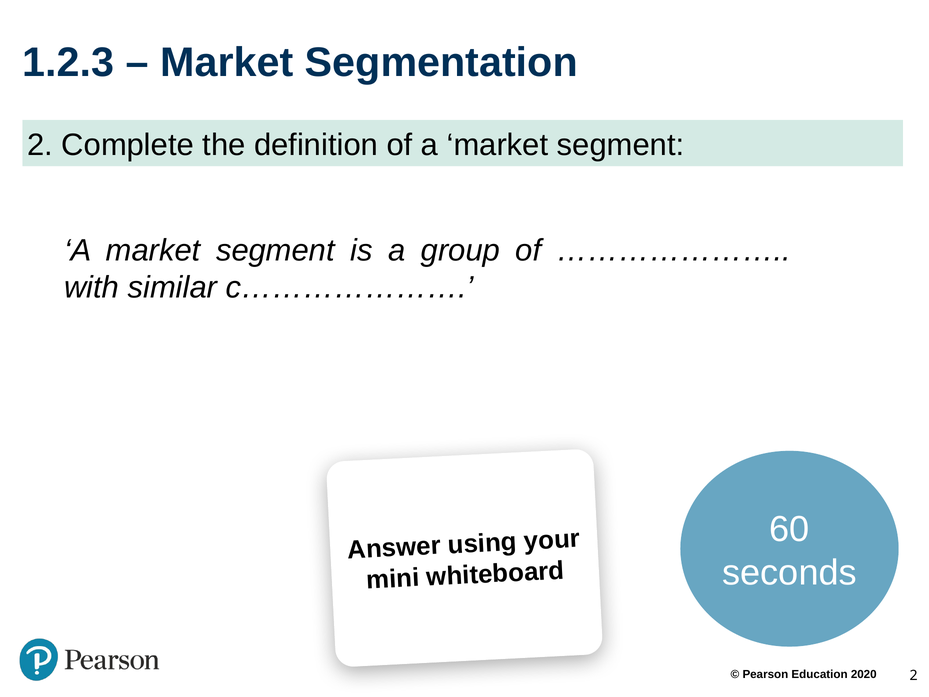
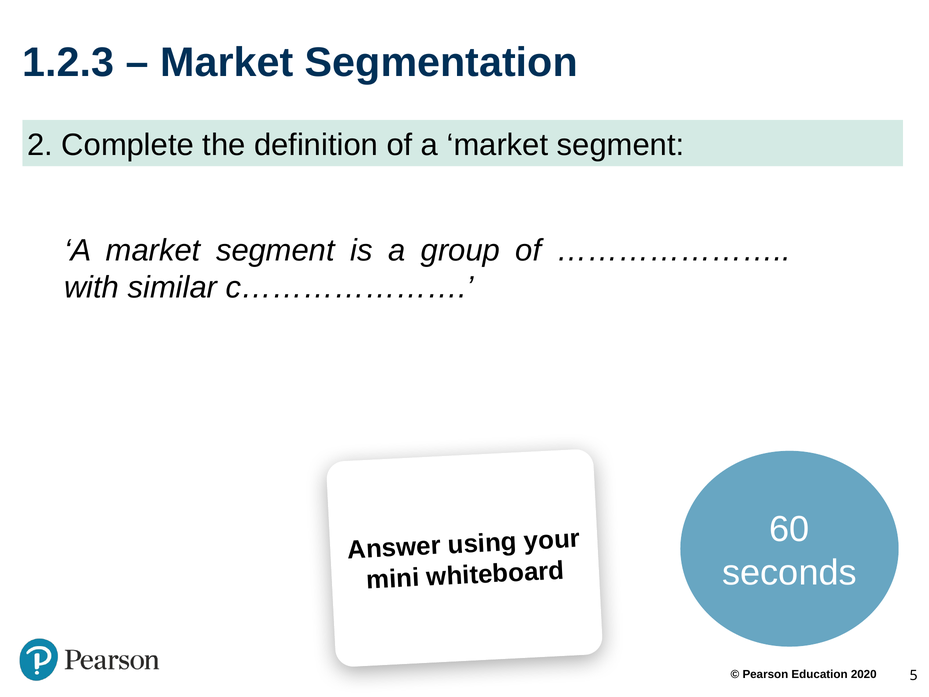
2 at (914, 675): 2 -> 5
